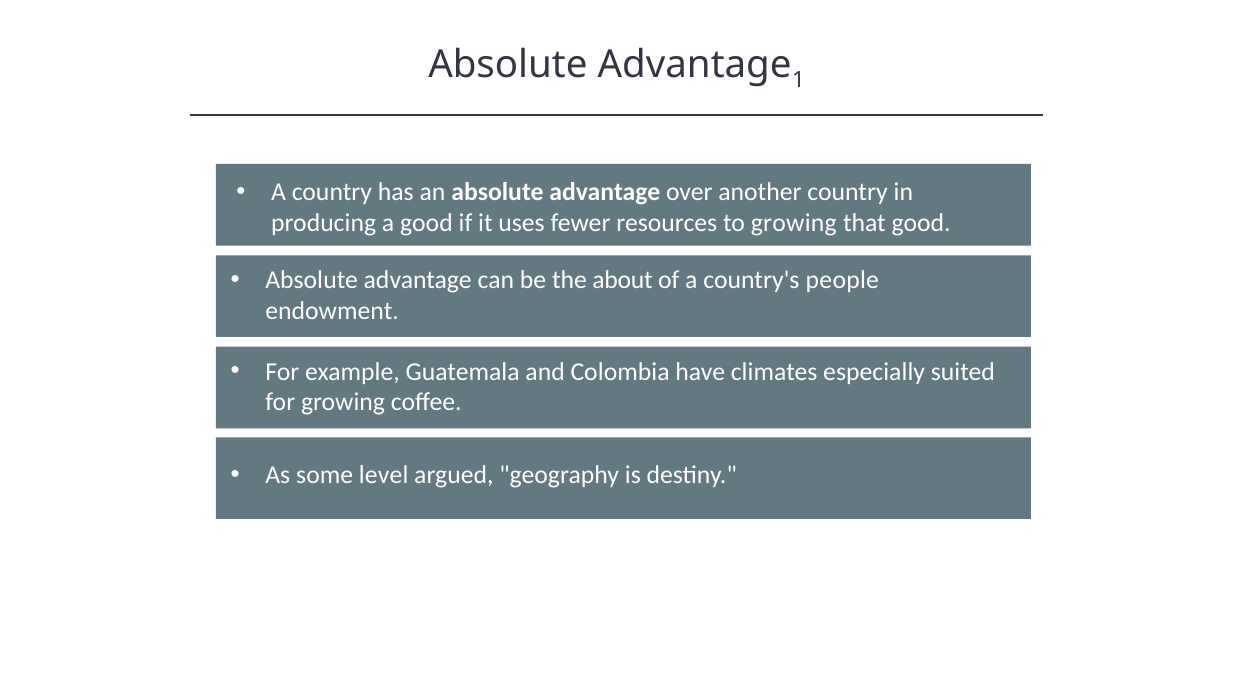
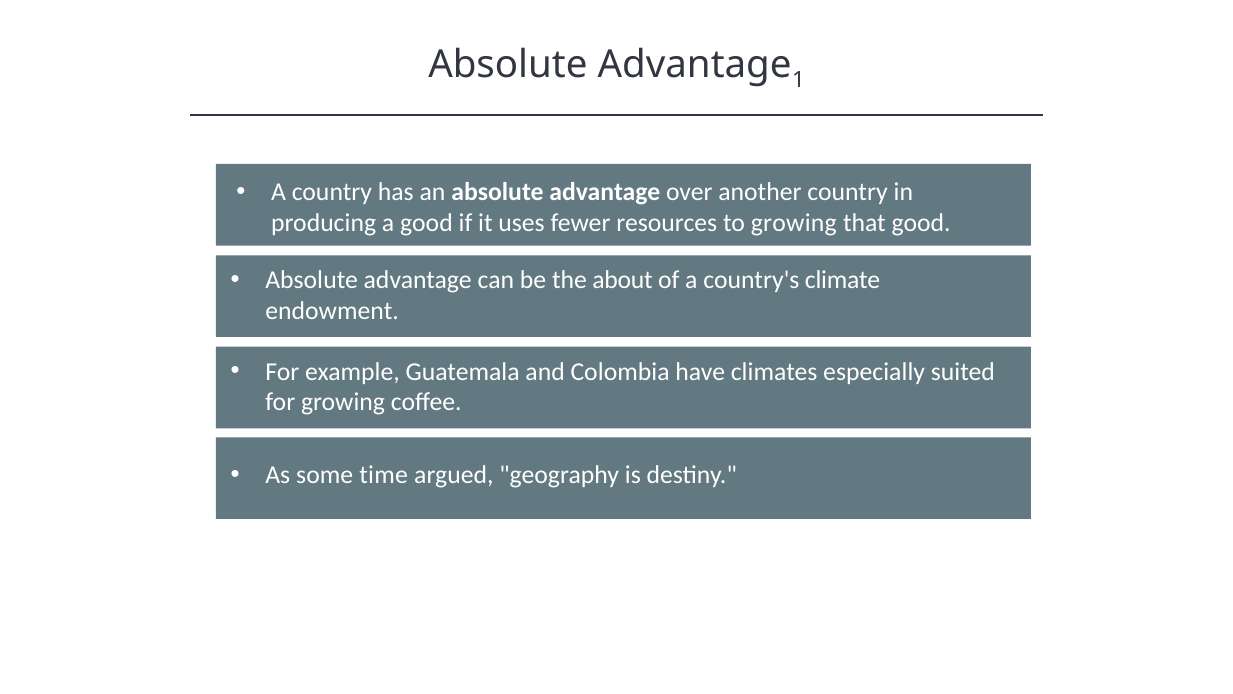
people: people -> climate
level: level -> time
